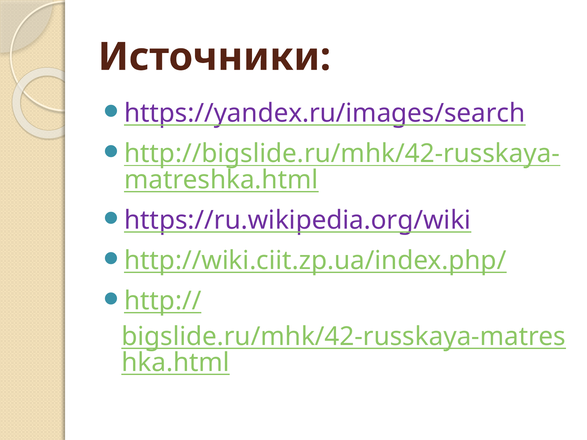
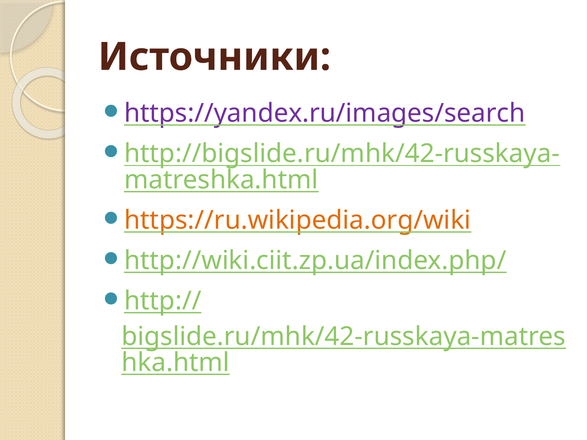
https://ru.wikipedia.org/wiki colour: purple -> orange
